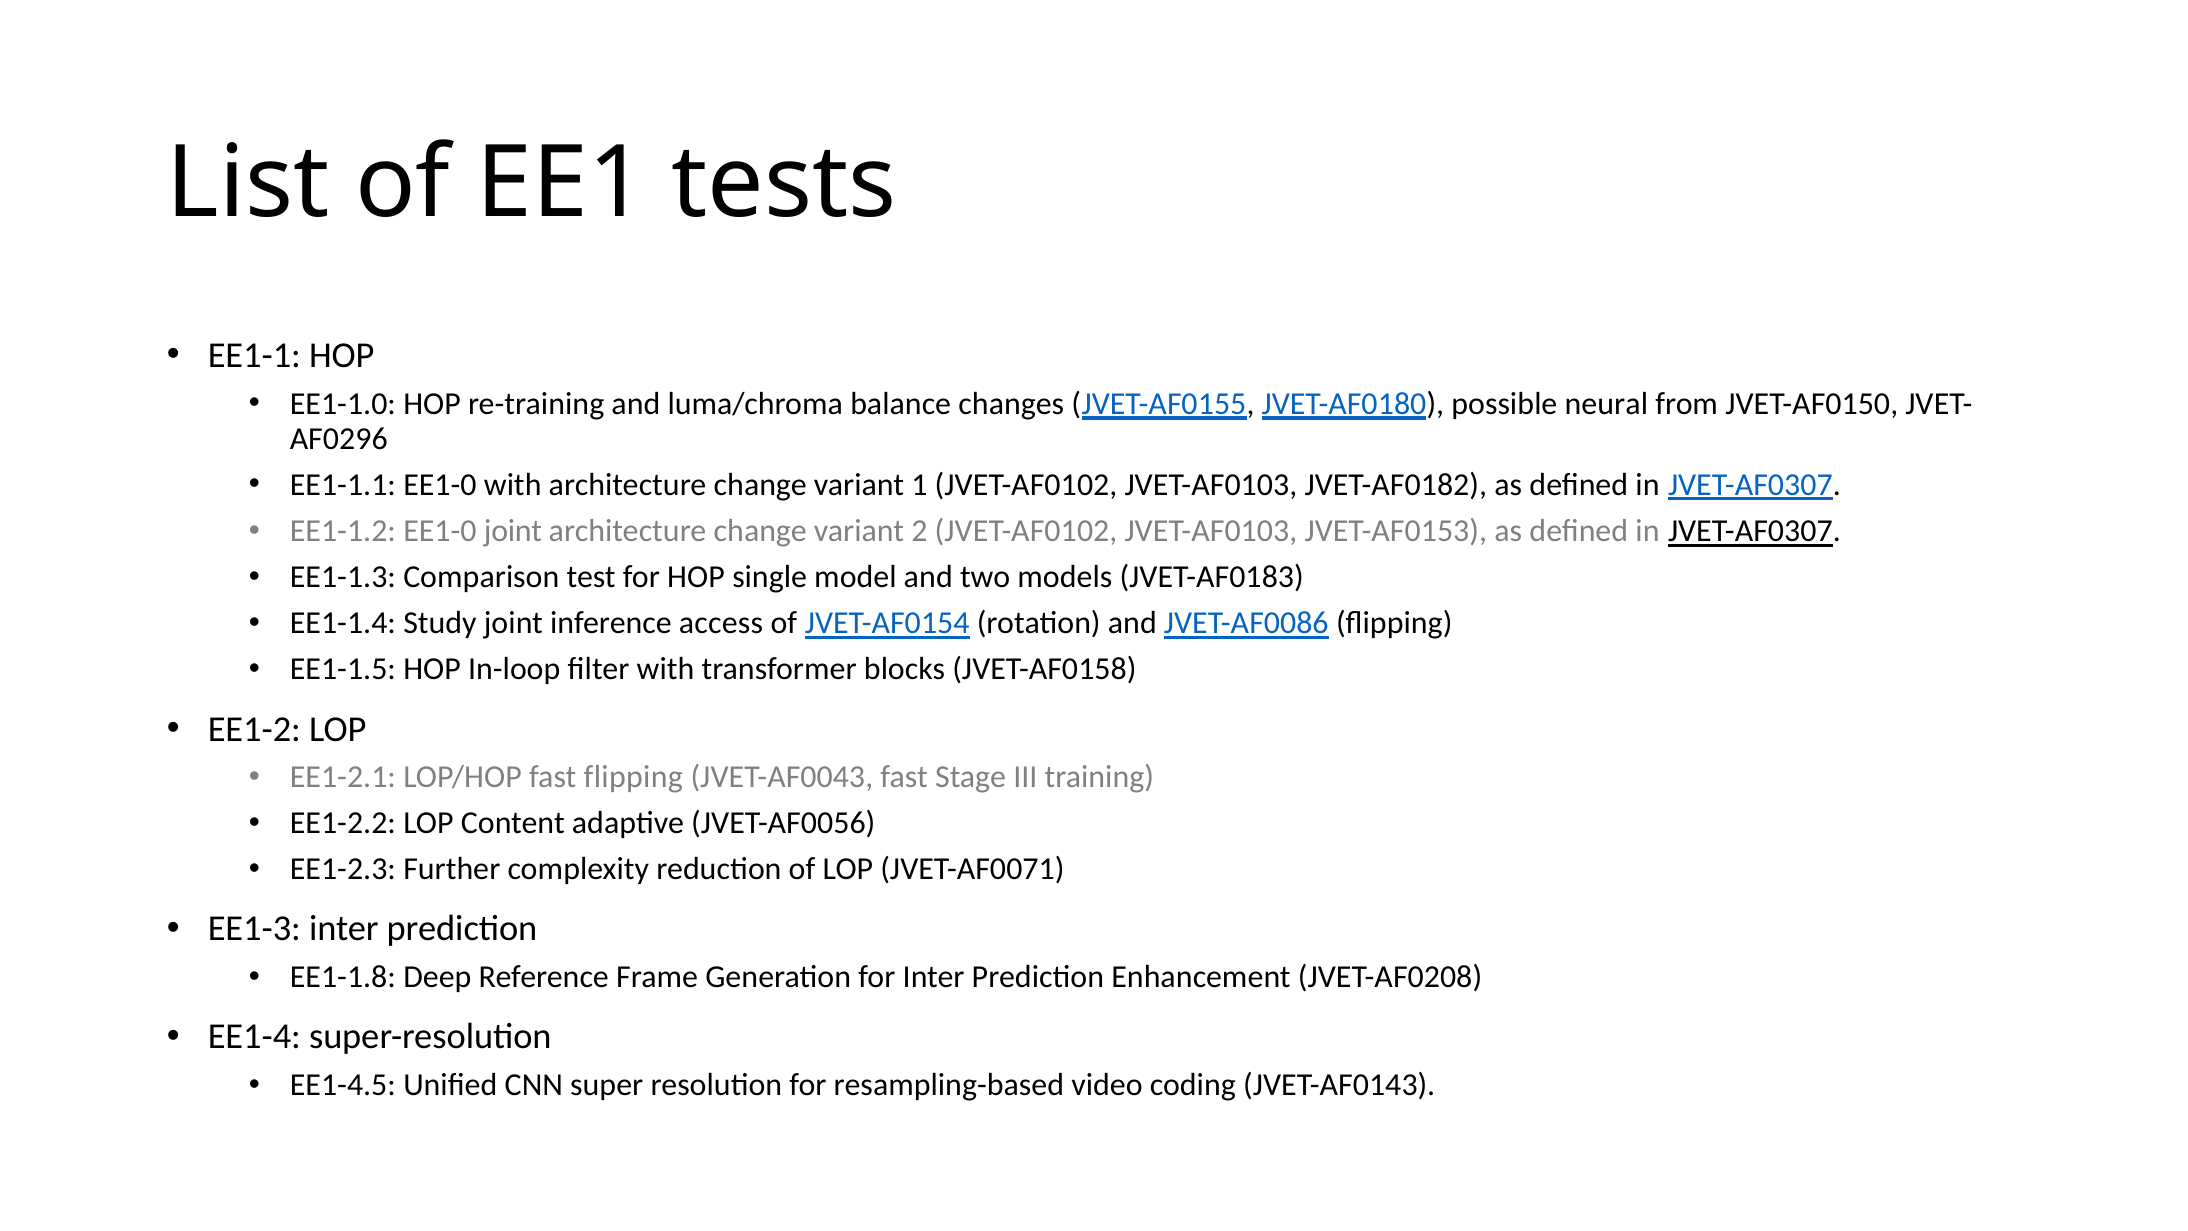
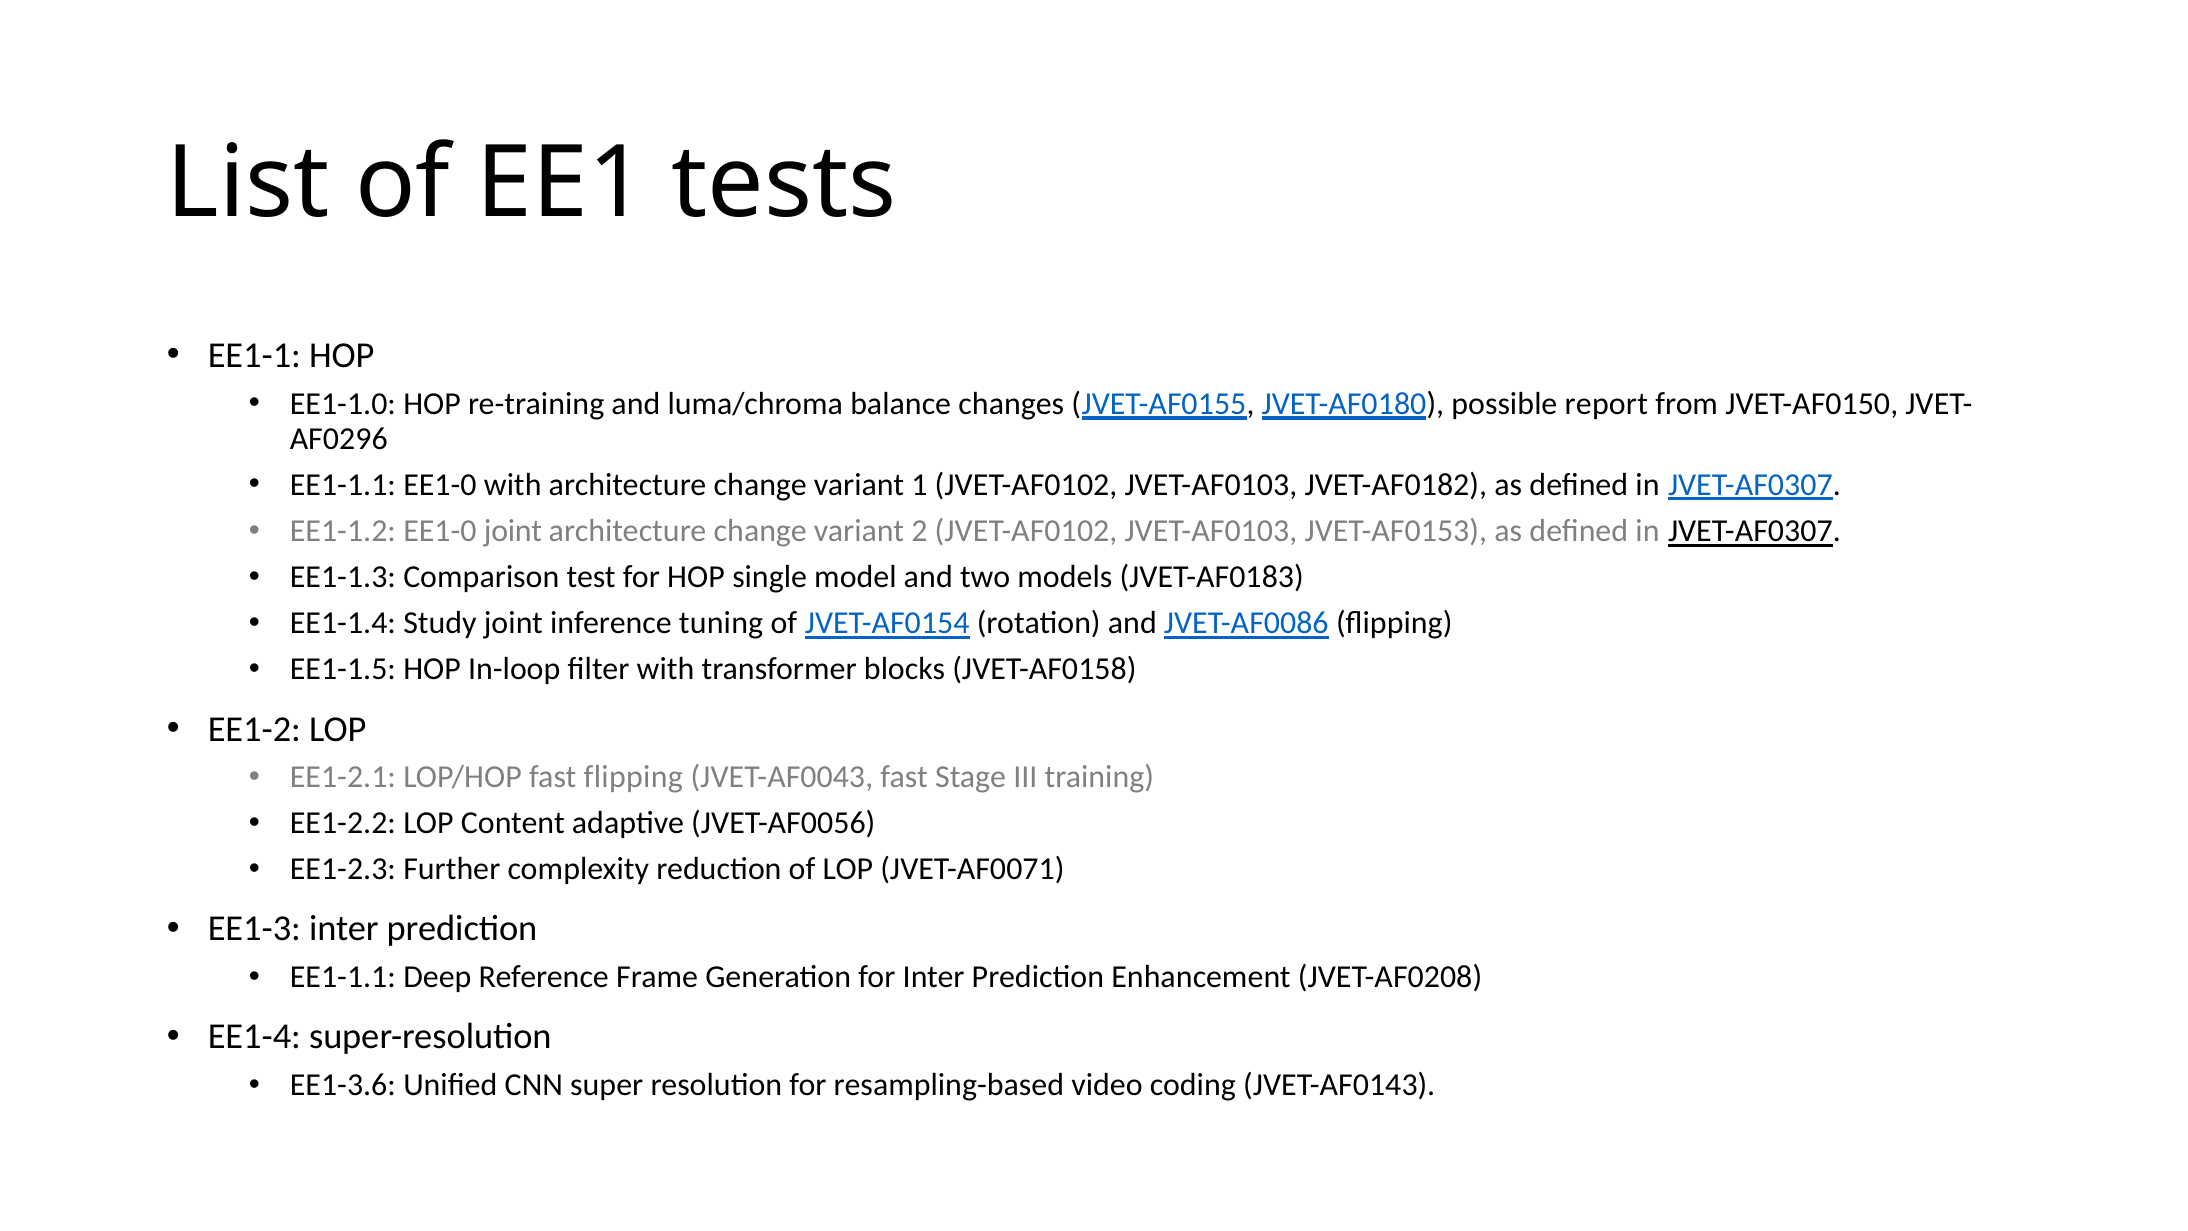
neural: neural -> report
access: access -> tuning
EE1-1.8 at (343, 977): EE1-1.8 -> EE1-1.1
EE1-4.5: EE1-4.5 -> EE1-3.6
